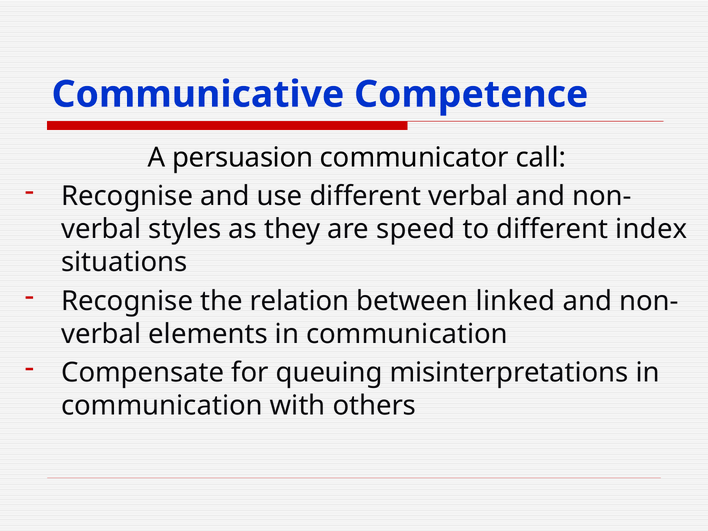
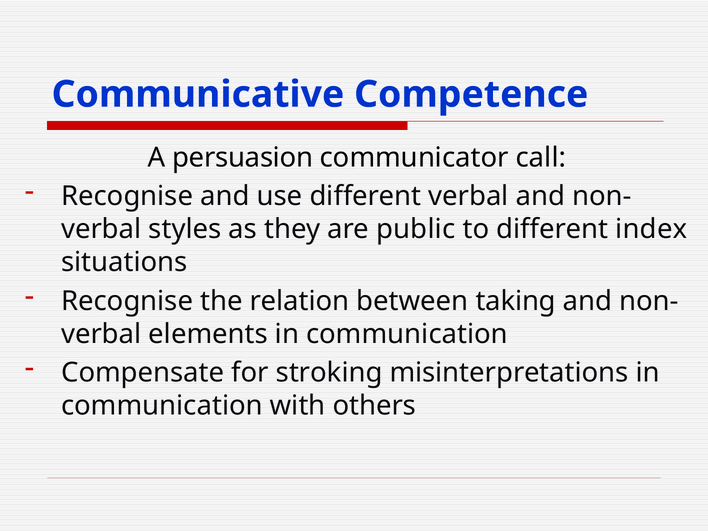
speed: speed -> public
linked: linked -> taking
queuing: queuing -> stroking
